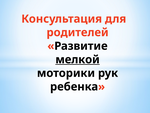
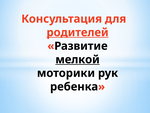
родителей underline: none -> present
